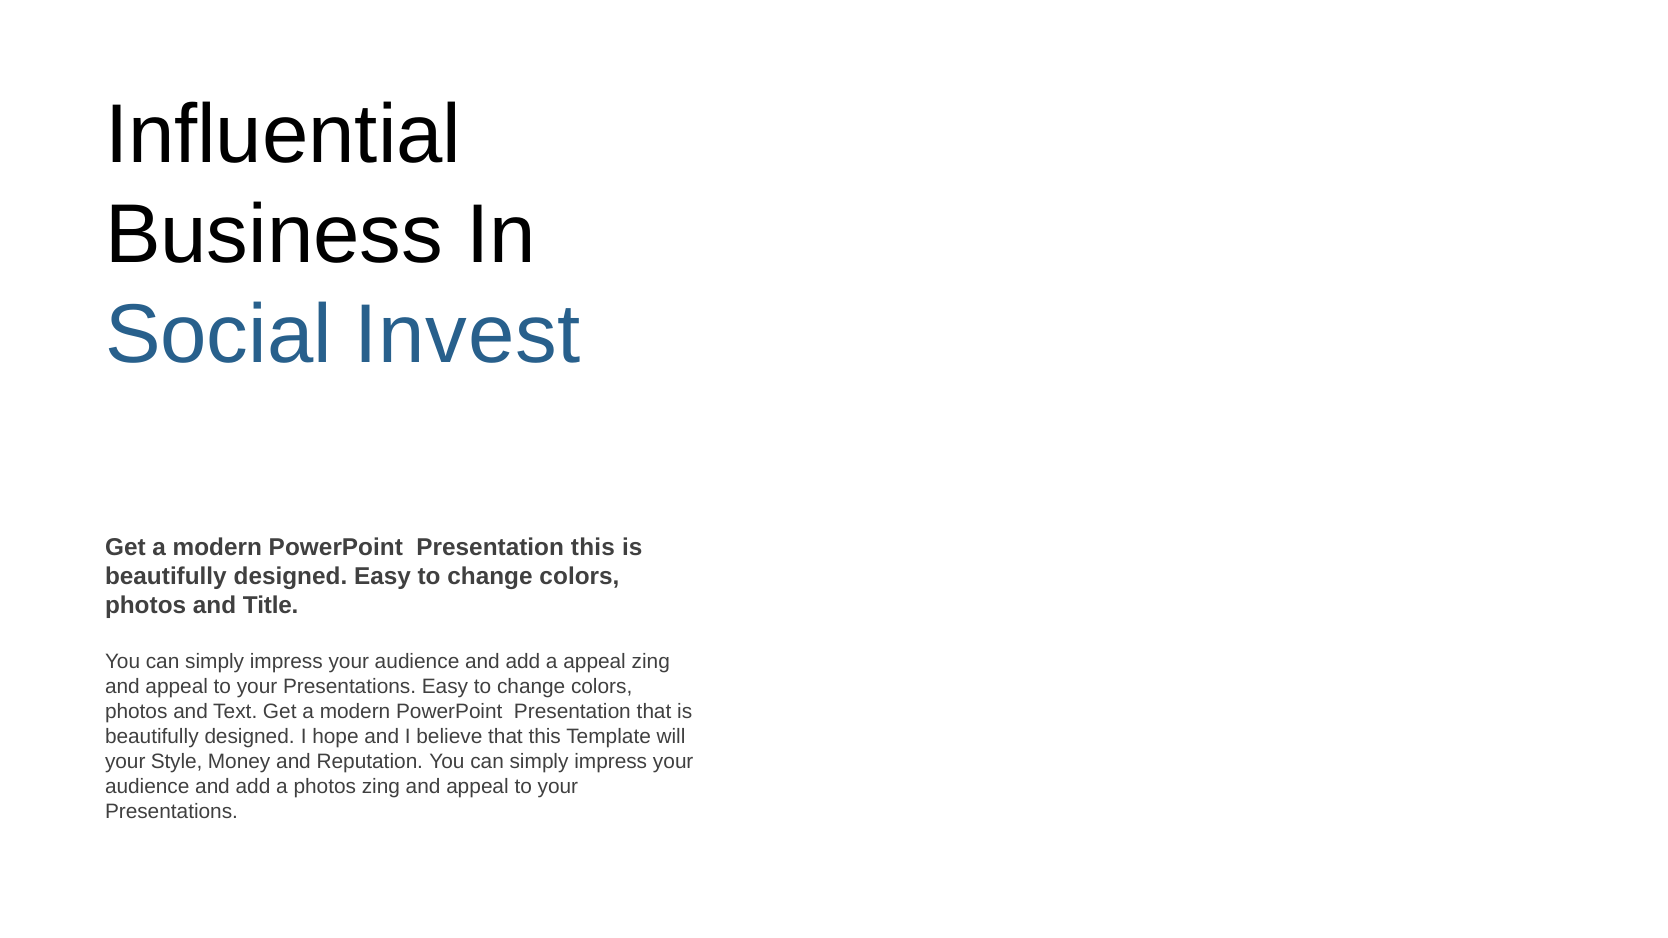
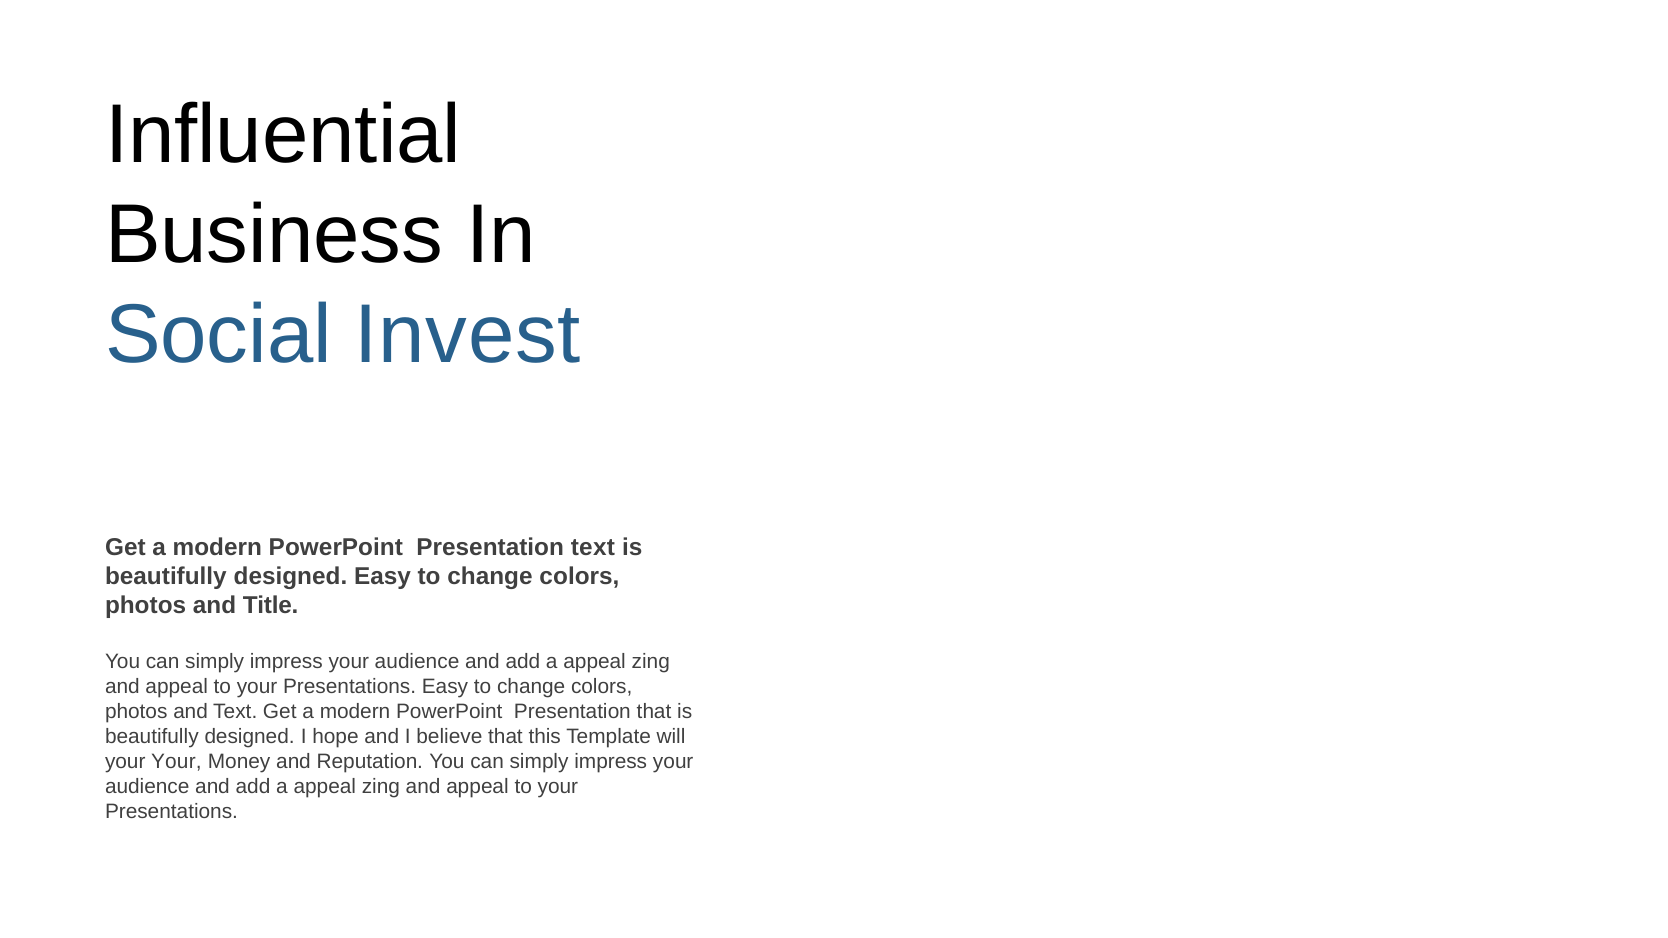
Presentation this: this -> text
your Style: Style -> Your
photos at (325, 787): photos -> appeal
